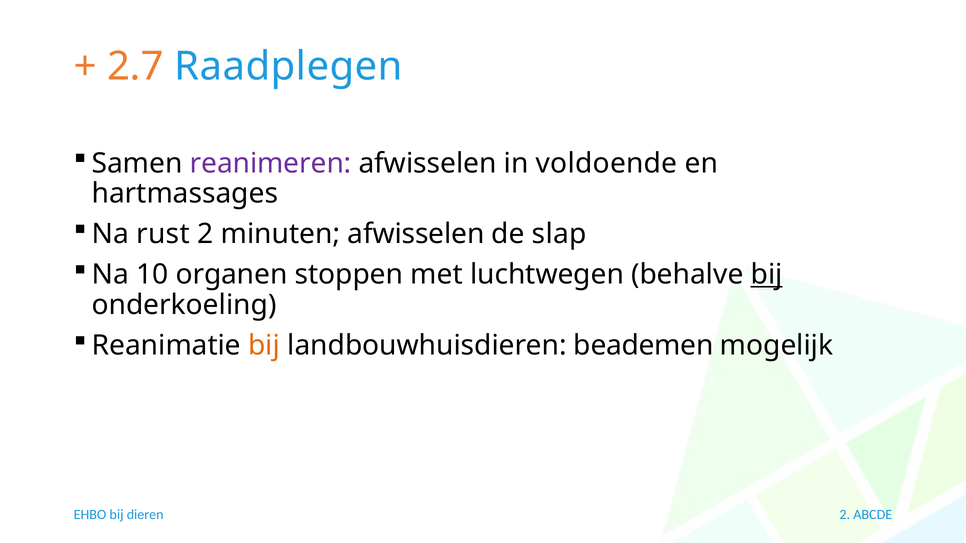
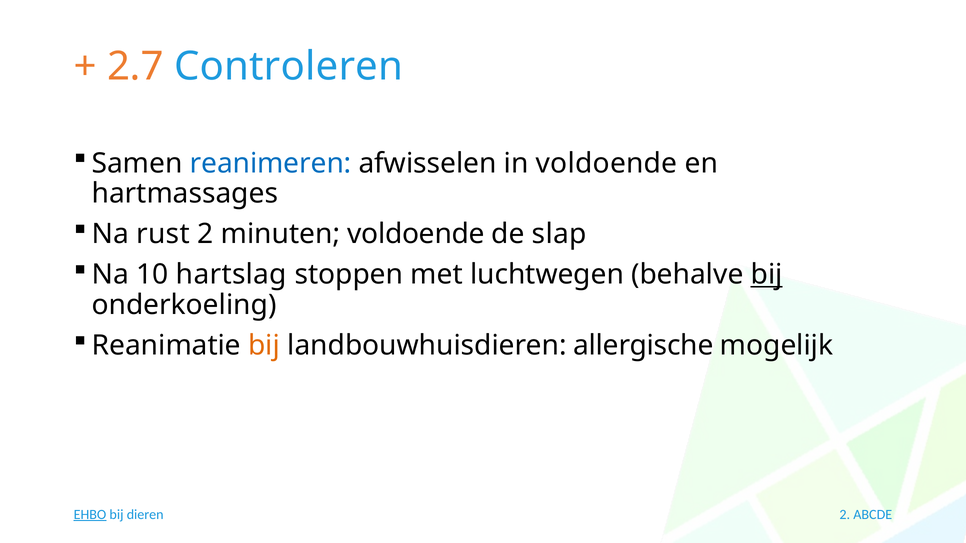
Raadplegen: Raadplegen -> Controleren
reanimeren colour: purple -> blue
minuten afwisselen: afwisselen -> voldoende
organen: organen -> hartslag
beademen: beademen -> allergische
EHBO underline: none -> present
